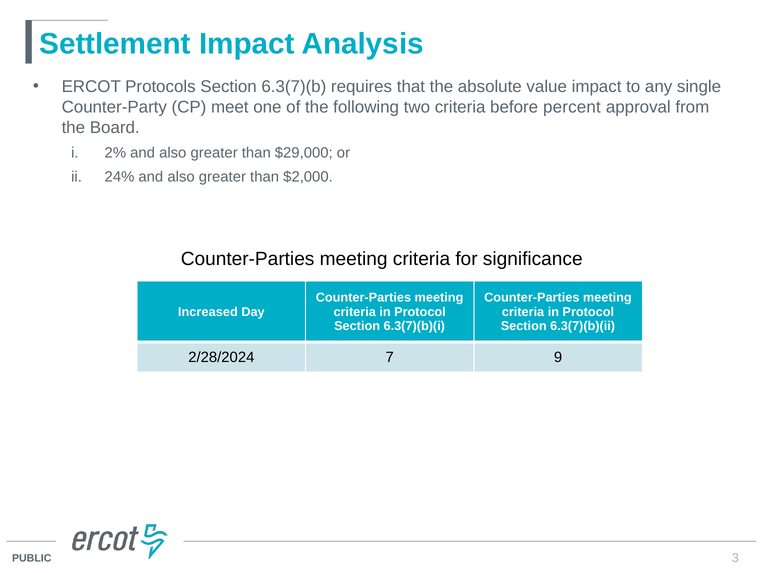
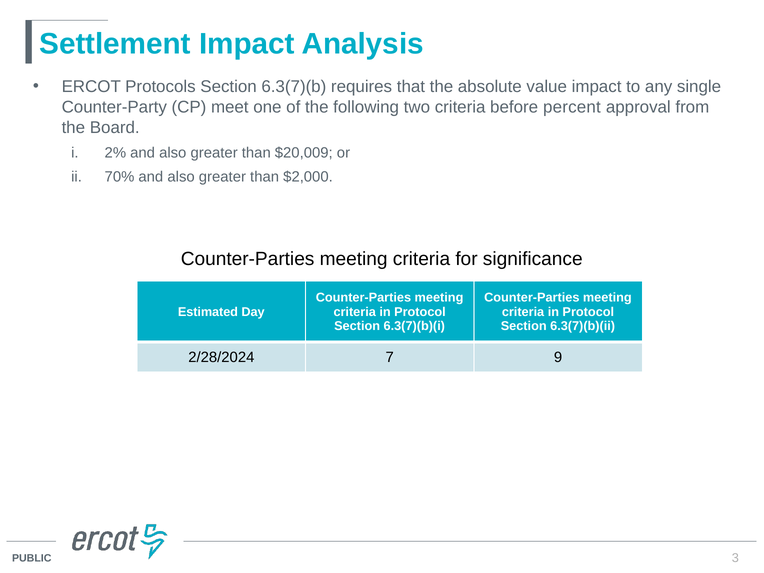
$29,000: $29,000 -> $20,009
24%: 24% -> 70%
Increased: Increased -> Estimated
